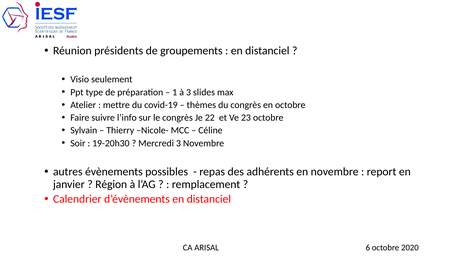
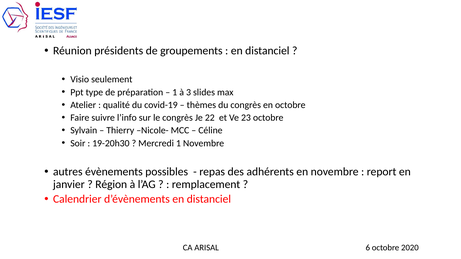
mettre: mettre -> qualité
Mercredi 3: 3 -> 1
